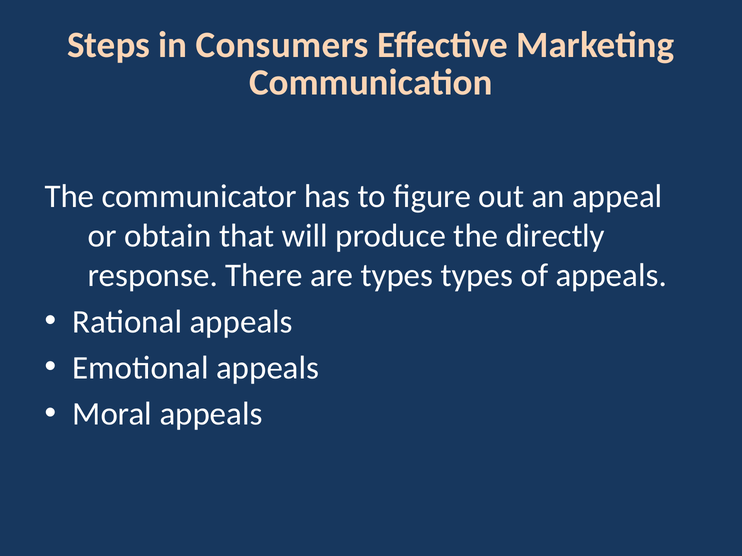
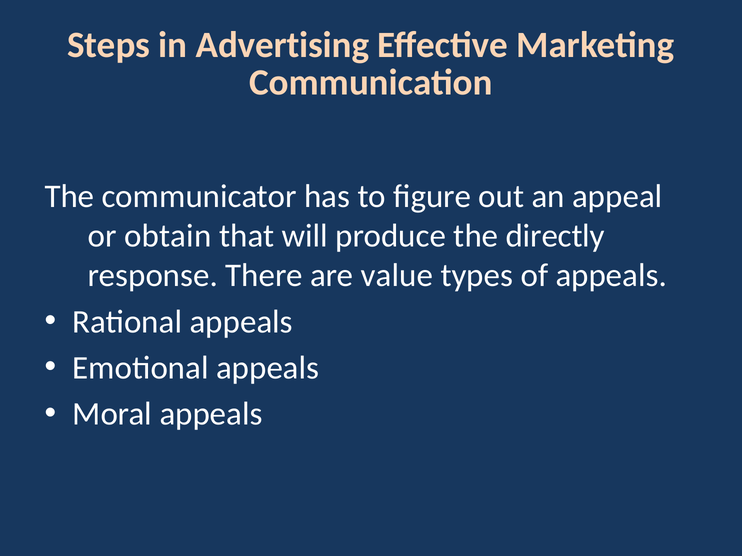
Consumers: Consumers -> Advertising
are types: types -> value
